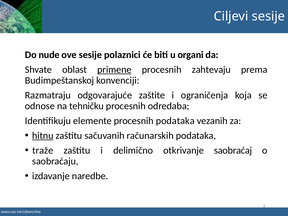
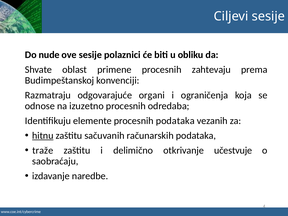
organi: organi -> obliku
primene underline: present -> none
zaštite: zaštite -> organi
tehničku: tehničku -> izuzetno
saobraćaj: saobraćaj -> učestvuje
